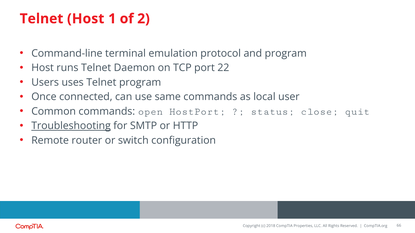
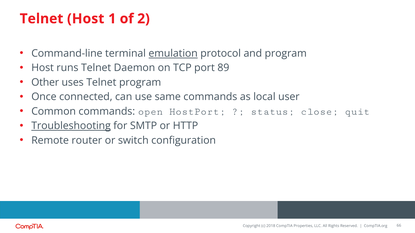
emulation underline: none -> present
22: 22 -> 89
Users: Users -> Other
